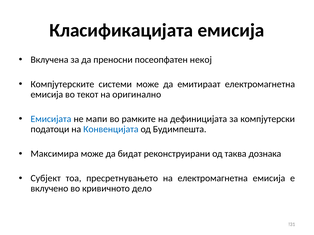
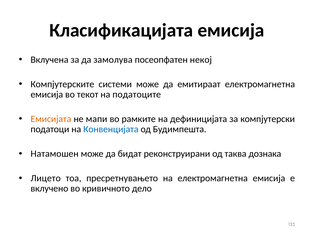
преносни: преносни -> замолува
оригинално: оригинално -> податоците
Емисијата colour: blue -> orange
Максимира: Максимира -> Натамошен
Субјект: Субјект -> Лицето
